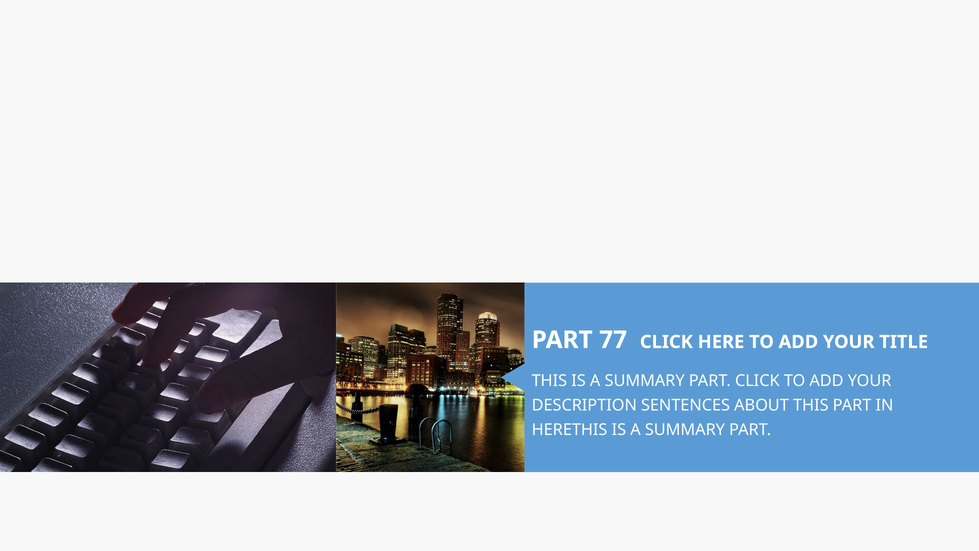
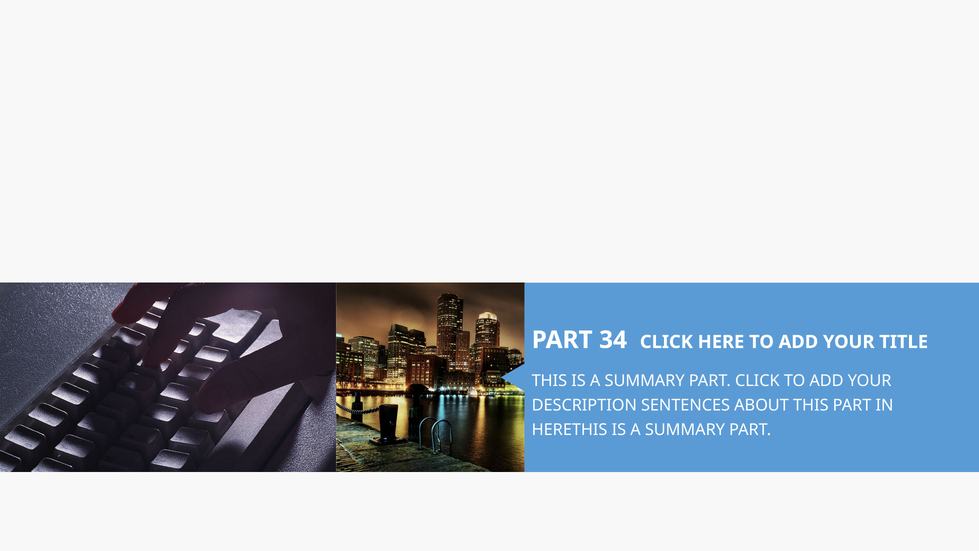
77: 77 -> 34
